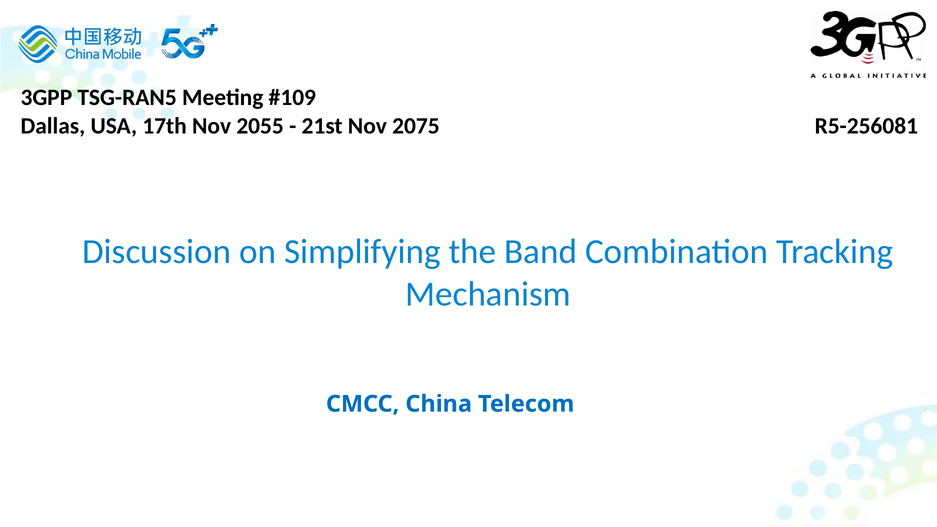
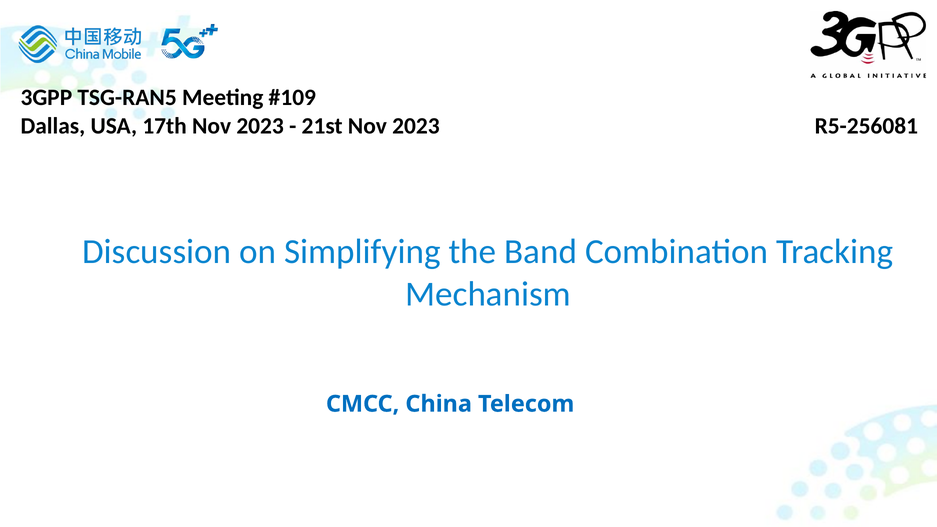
17th Nov 2055: 2055 -> 2023
21st Nov 2075: 2075 -> 2023
